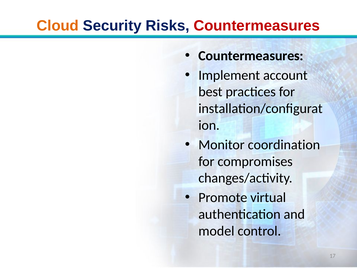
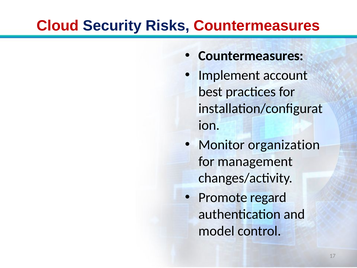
Cloud colour: orange -> red
coordination: coordination -> organization
compromises: compromises -> management
virtual: virtual -> regard
